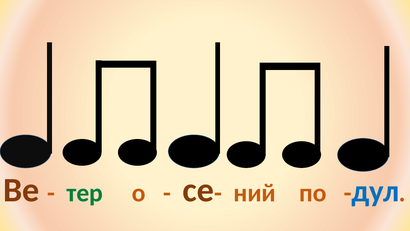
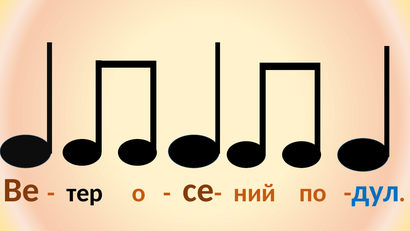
тер colour: green -> black
